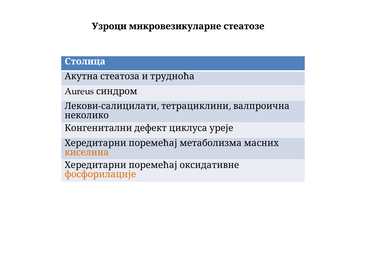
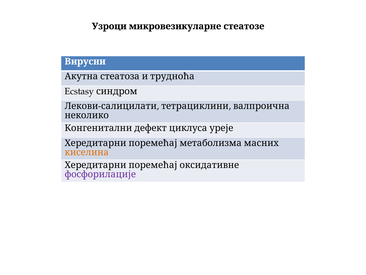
Столица: Столица -> Вирусни
Aureus: Aureus -> Ecstasy
фосфорилације colour: orange -> purple
